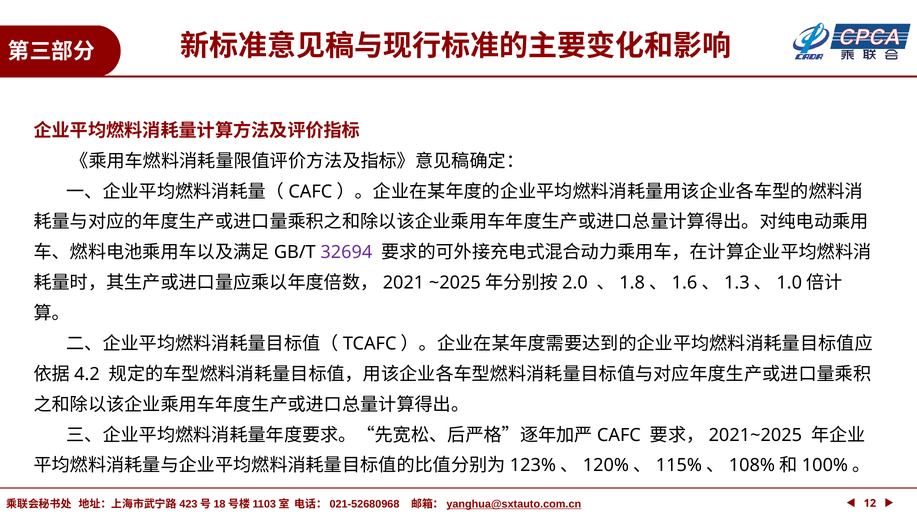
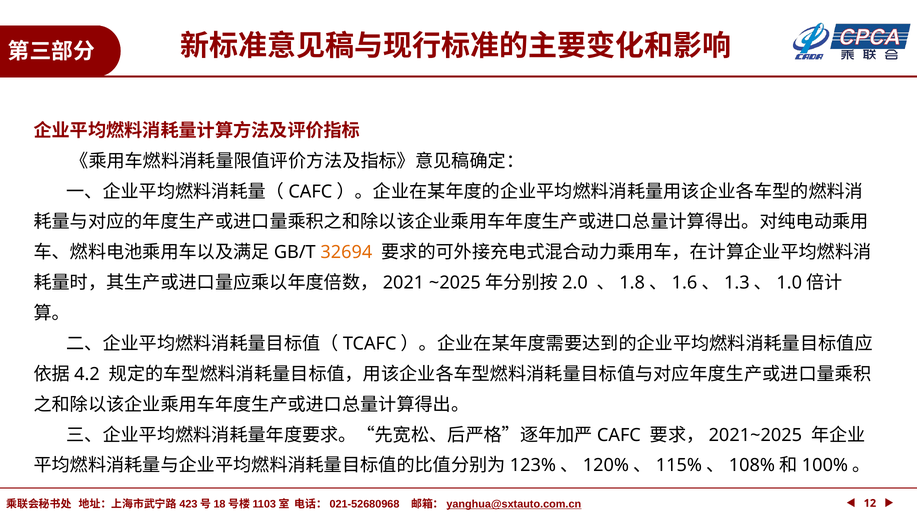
32694 colour: purple -> orange
